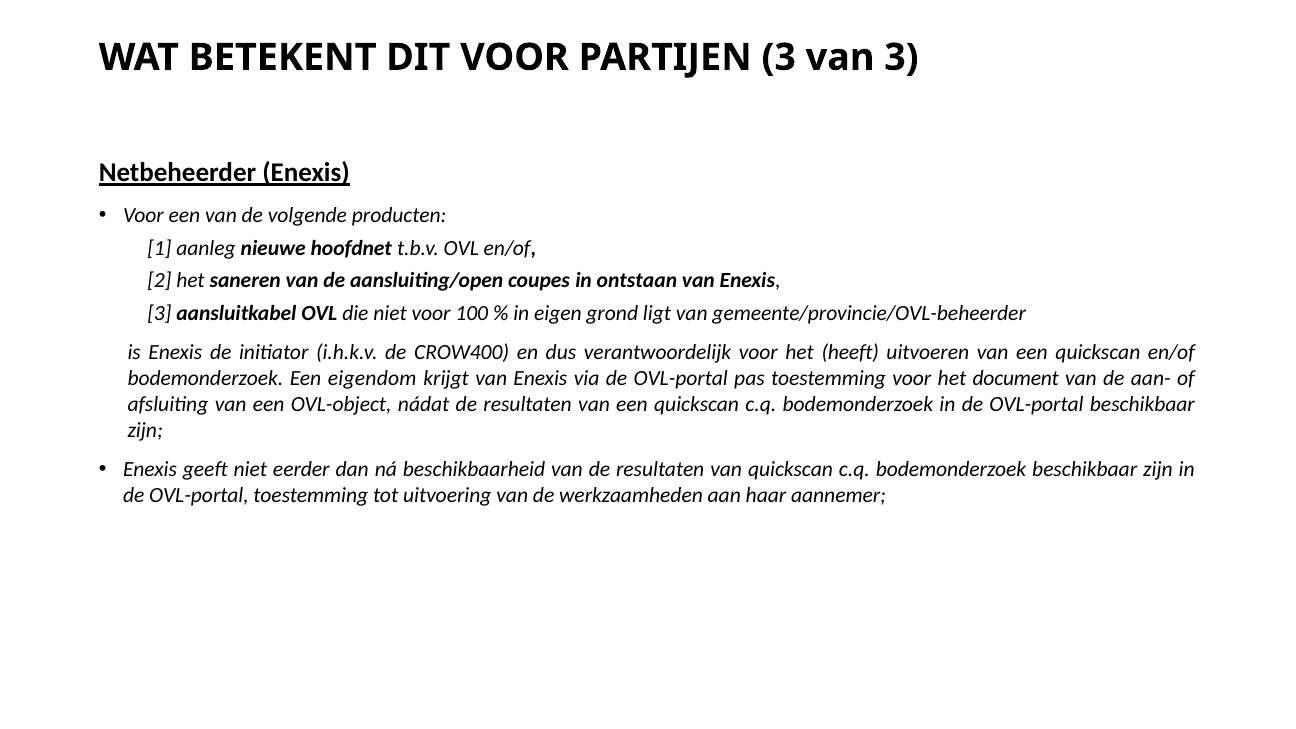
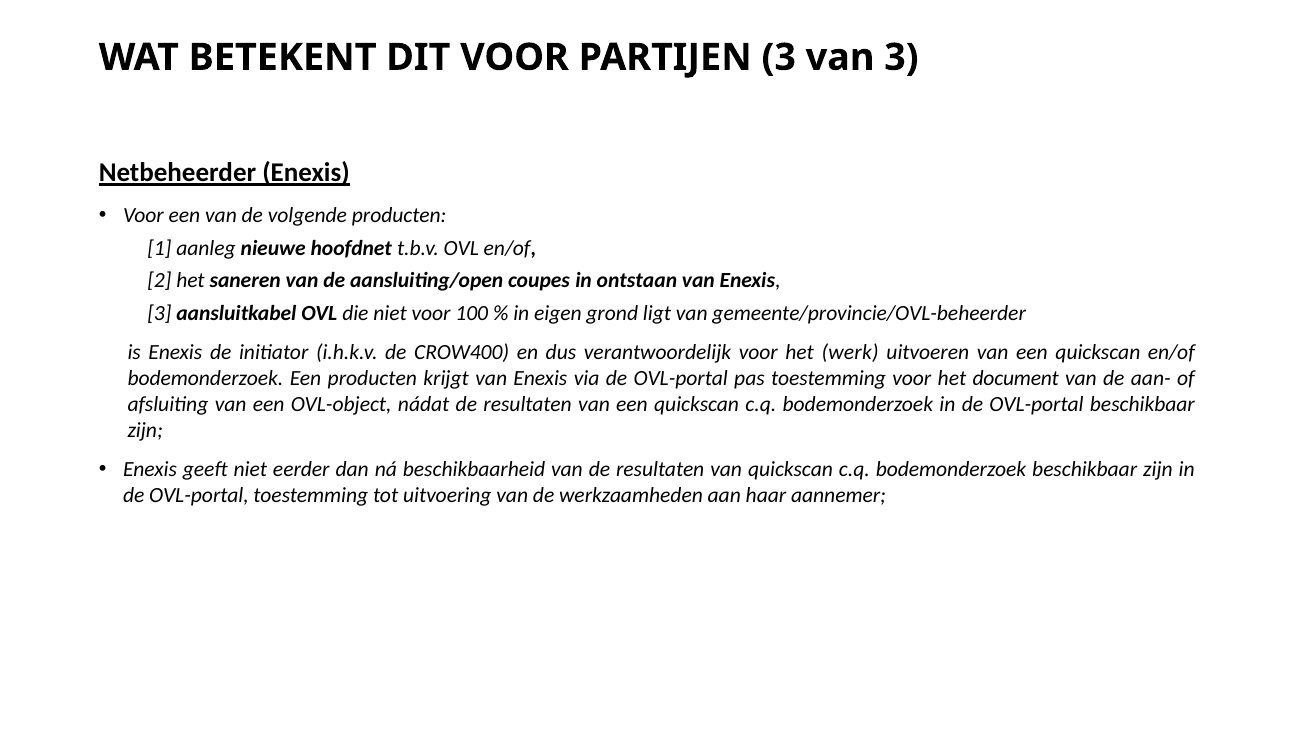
heeft: heeft -> werk
Een eigendom: eigendom -> producten
